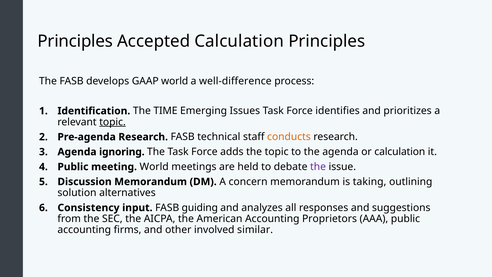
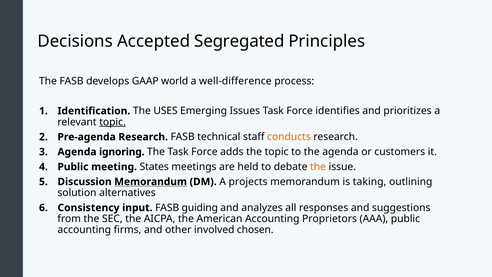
Principles at (75, 41): Principles -> Decisions
Accepted Calculation: Calculation -> Segregated
TIME: TIME -> USES
or calculation: calculation -> customers
meeting World: World -> States
the at (318, 167) colour: purple -> orange
Memorandum at (151, 182) underline: none -> present
concern: concern -> projects
similar: similar -> chosen
